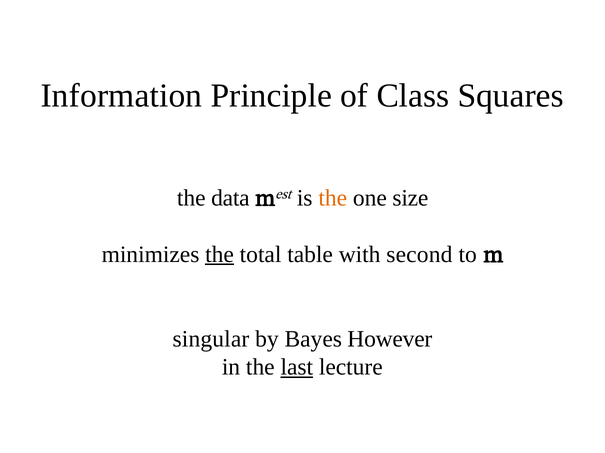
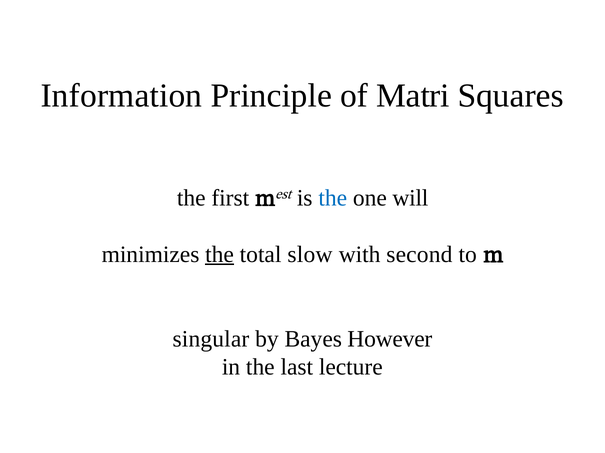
Class: Class -> Matri
data: data -> first
the at (333, 198) colour: orange -> blue
size: size -> will
table: table -> slow
last underline: present -> none
